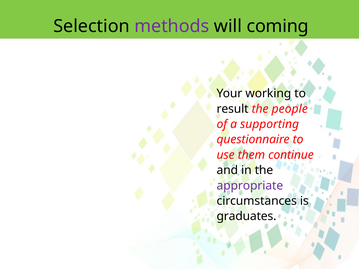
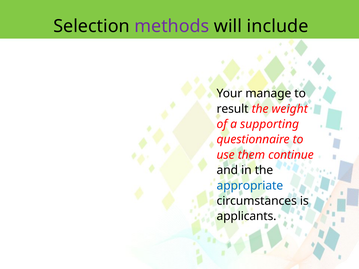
coming: coming -> include
working: working -> manage
people: people -> weight
appropriate colour: purple -> blue
graduates: graduates -> applicants
